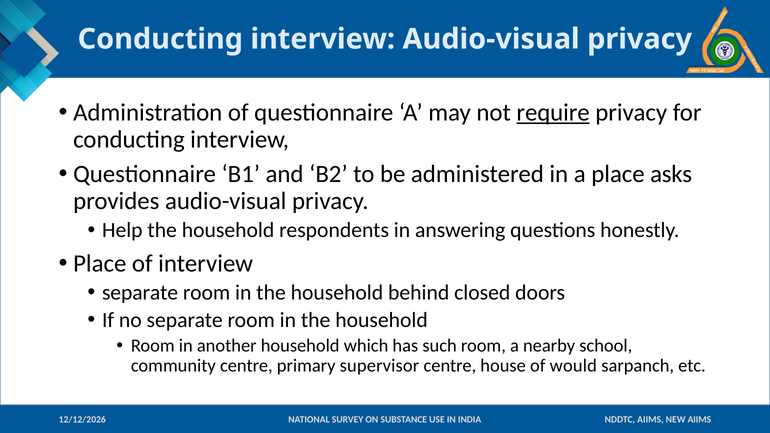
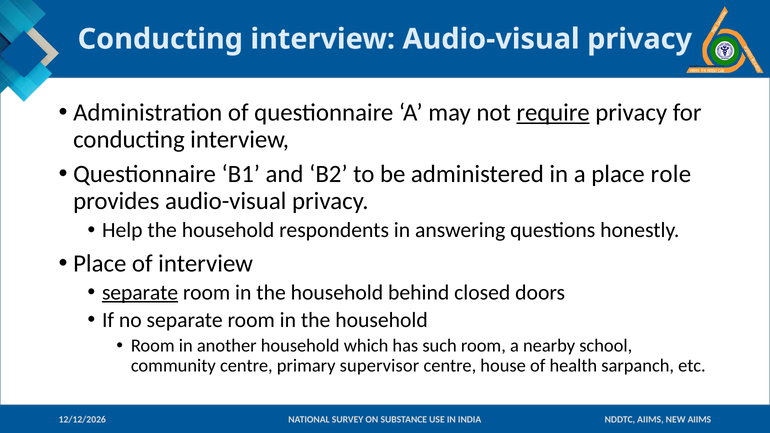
asks: asks -> role
separate at (140, 293) underline: none -> present
would: would -> health
